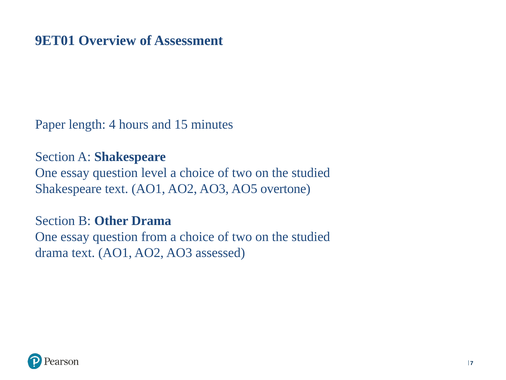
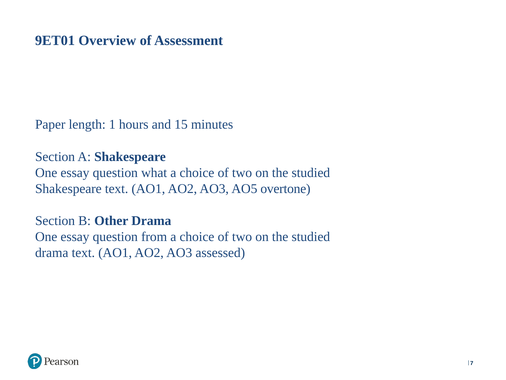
4: 4 -> 1
level: level -> what
